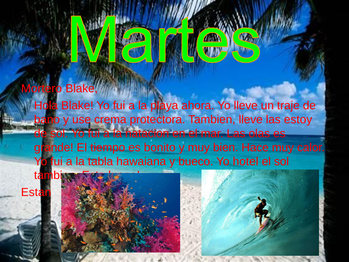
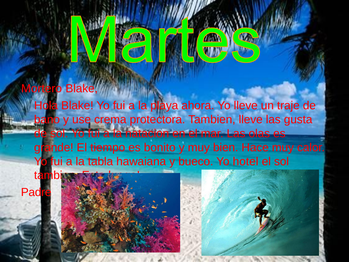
estoy: estoy -> gusta
Estan: Estan -> Padre
